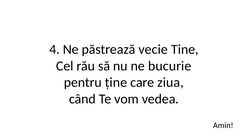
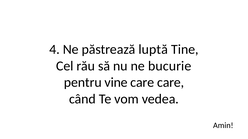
vecie: vecie -> luptă
ține: ține -> vine
care ziua: ziua -> care
